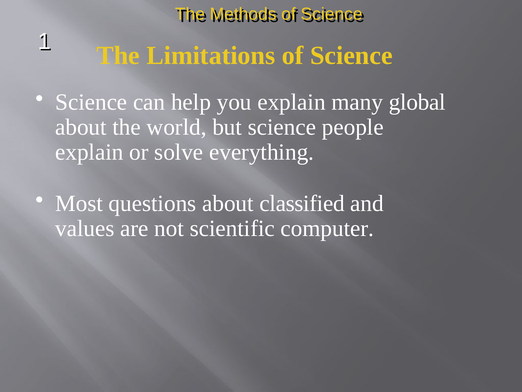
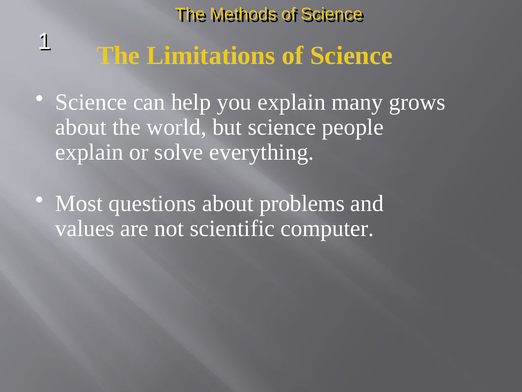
global: global -> grows
classified: classified -> problems
